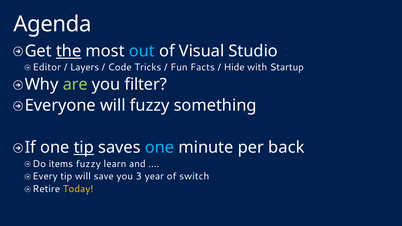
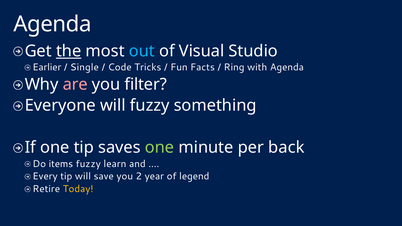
Editor: Editor -> Earlier
Layers: Layers -> Single
Hide: Hide -> Ring
with Startup: Startup -> Agenda
are colour: light green -> pink
tip at (84, 148) underline: present -> none
one at (160, 148) colour: light blue -> light green
3: 3 -> 2
switch: switch -> legend
